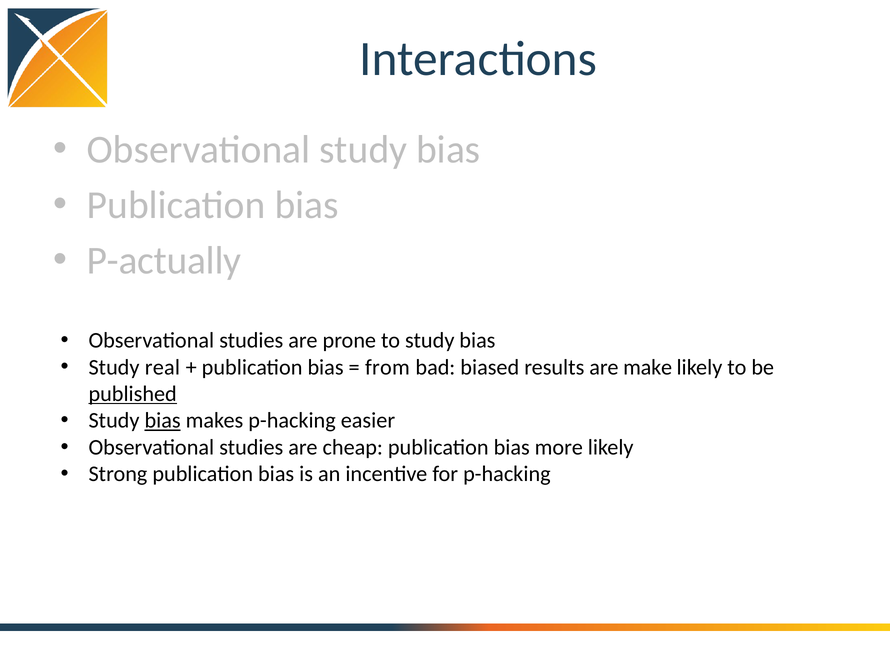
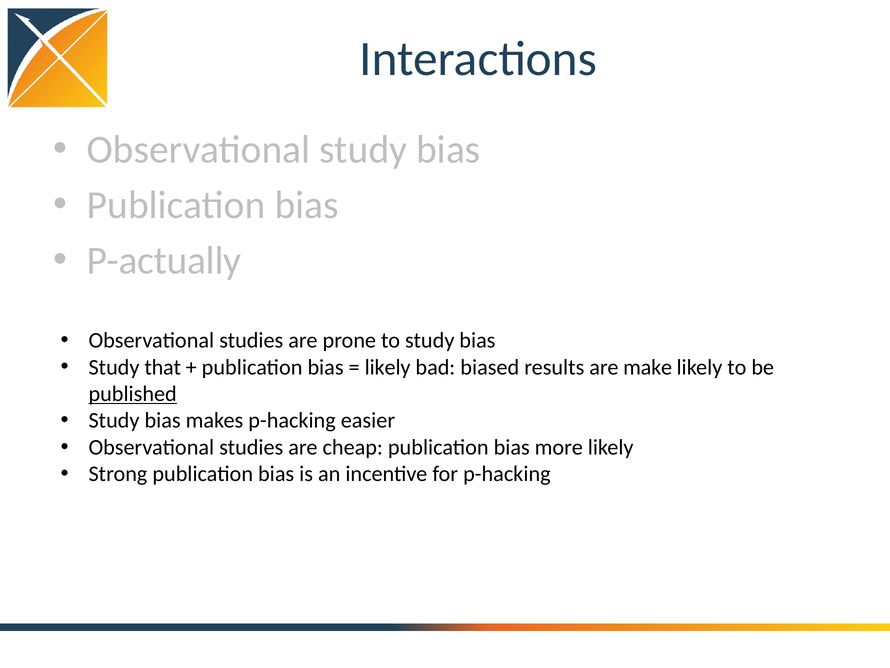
real: real -> that
from at (387, 367): from -> likely
bias at (163, 420) underline: present -> none
